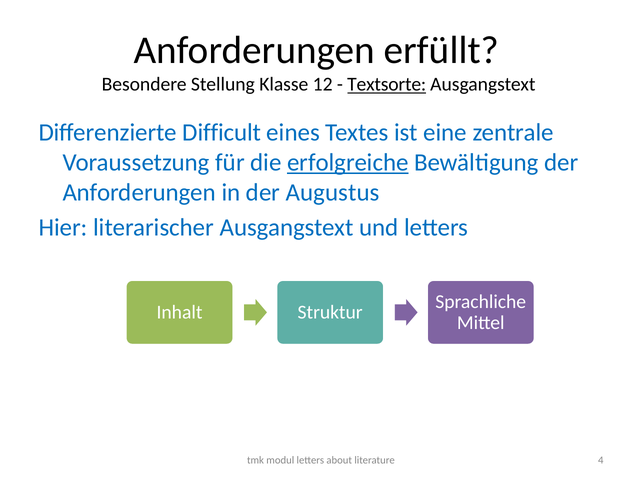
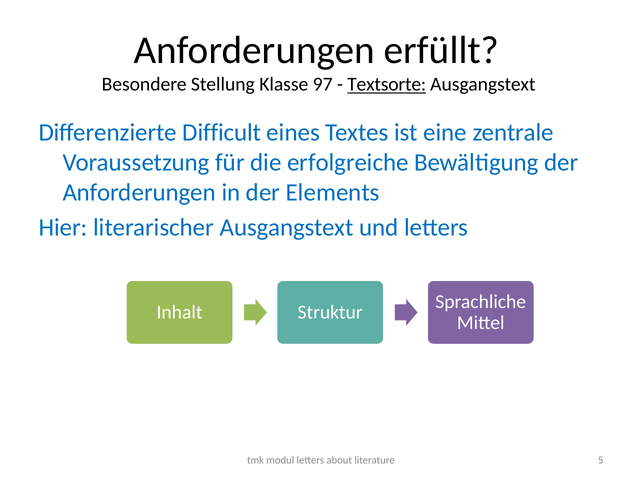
12: 12 -> 97
erfolgreiche underline: present -> none
Augustus: Augustus -> Elements
4: 4 -> 5
